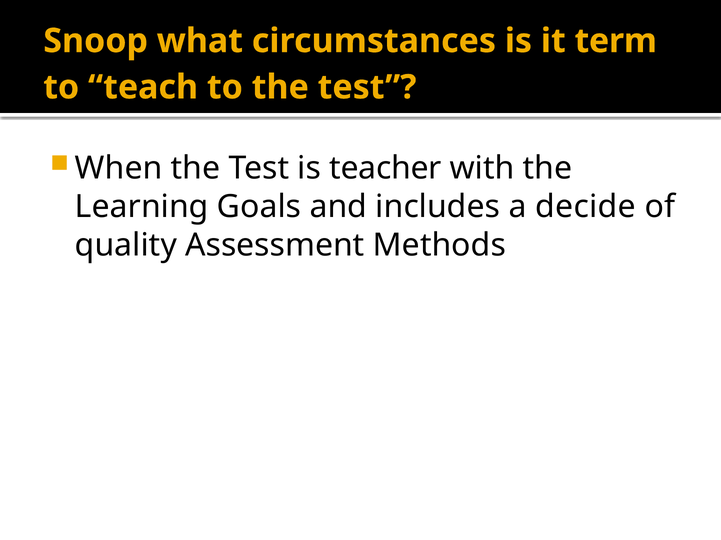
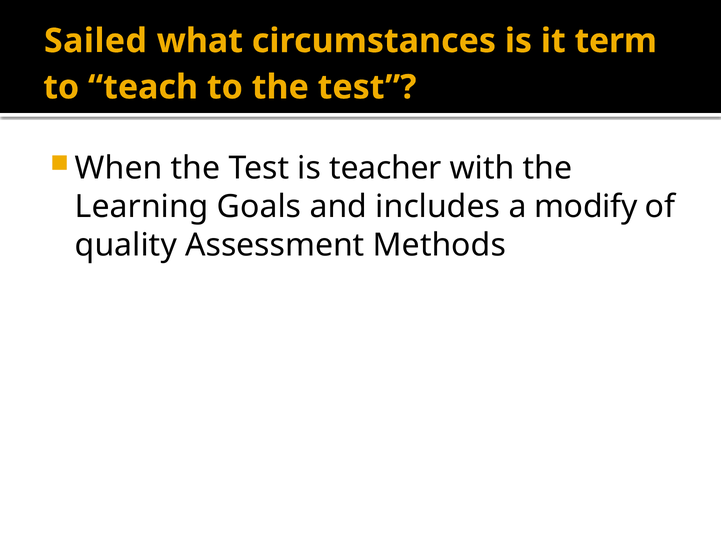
Snoop: Snoop -> Sailed
decide: decide -> modify
